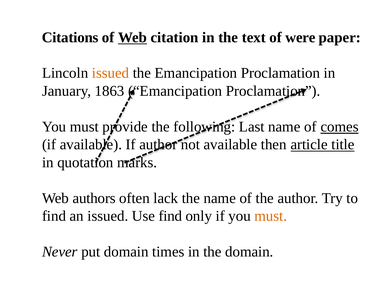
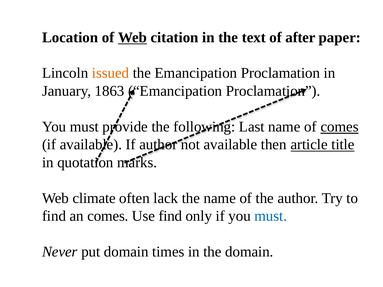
Citations: Citations -> Location
were: were -> after
authors: authors -> climate
an issued: issued -> comes
must at (271, 216) colour: orange -> blue
